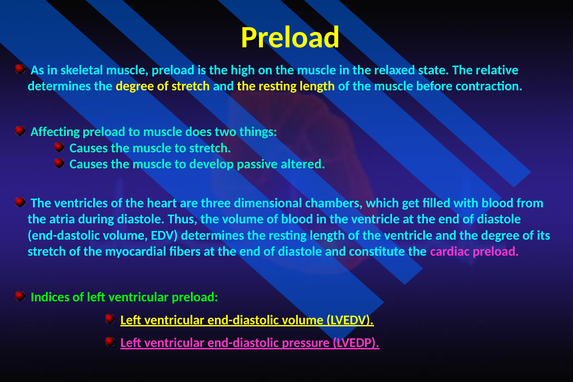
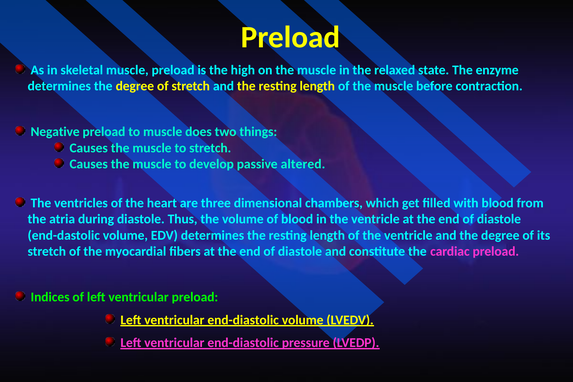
relative: relative -> enzyme
Affecting: Affecting -> Negative
